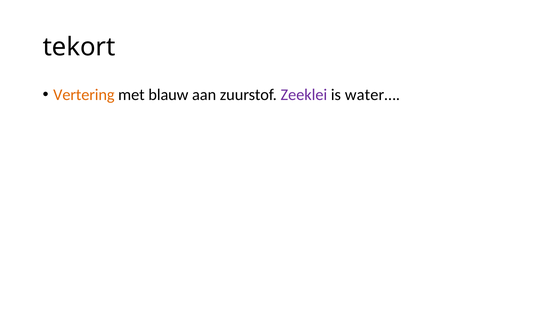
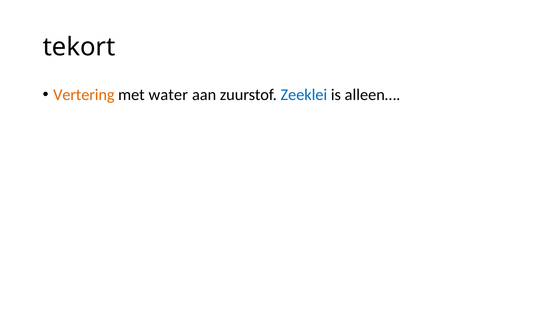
blauw: blauw -> water
Zeeklei colour: purple -> blue
water…: water… -> alleen…
